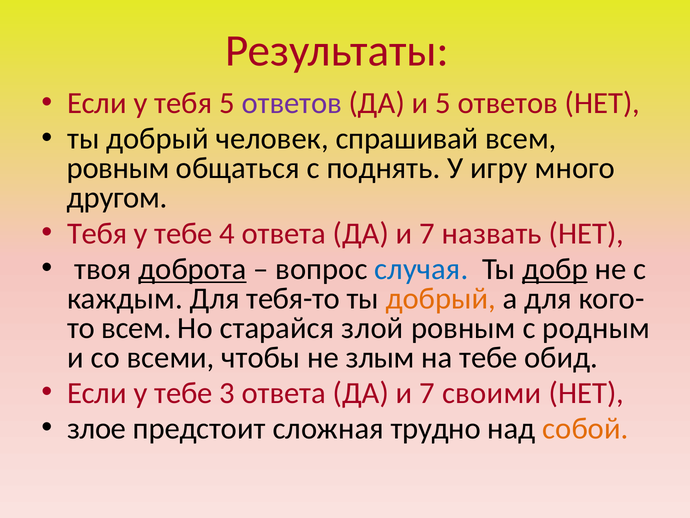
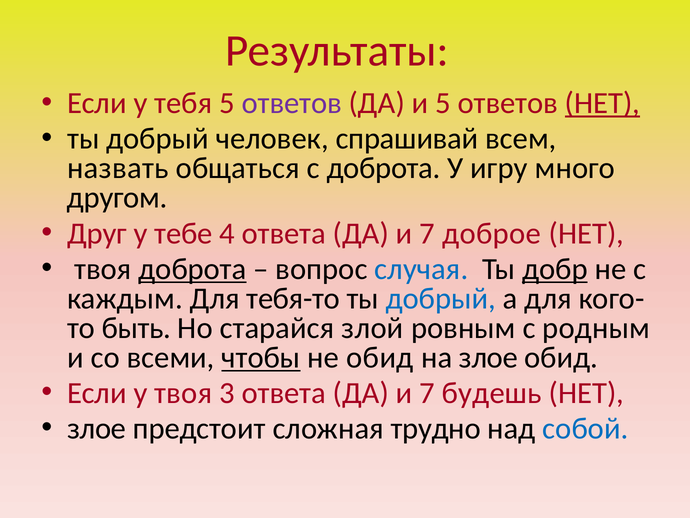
НЕТ at (602, 103) underline: none -> present
ровным at (118, 168): ровным -> назвать
с поднять: поднять -> доброта
Тебя at (97, 233): Тебя -> Друг
назвать: назвать -> доброе
добрый at (441, 298) colour: orange -> blue
всем at (136, 328): всем -> быть
чтобы underline: none -> present
не злым: злым -> обид
на тебе: тебе -> злое
Если у тебе: тебе -> твоя
своими: своими -> будешь
собой colour: orange -> blue
